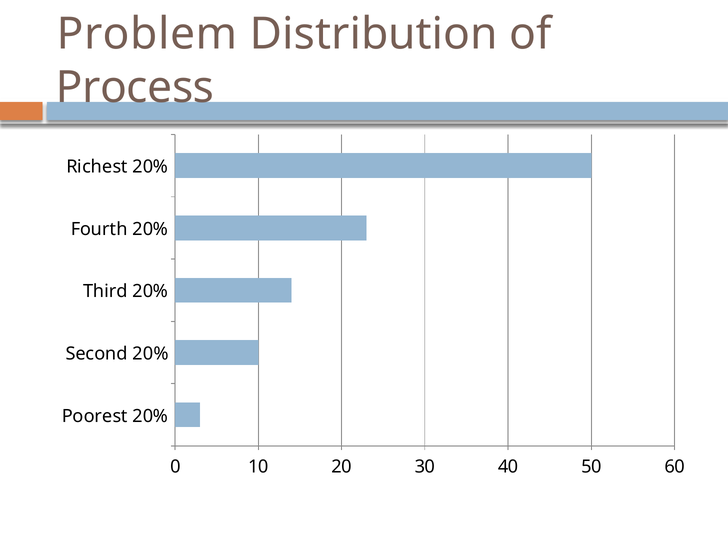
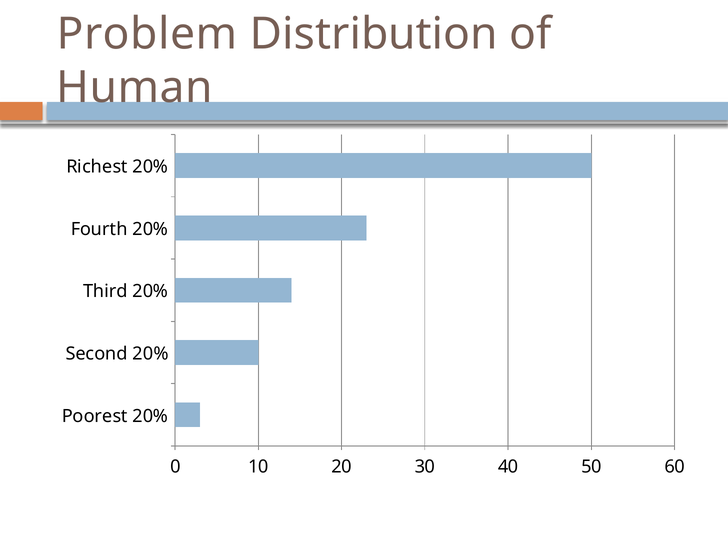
Process: Process -> Human
